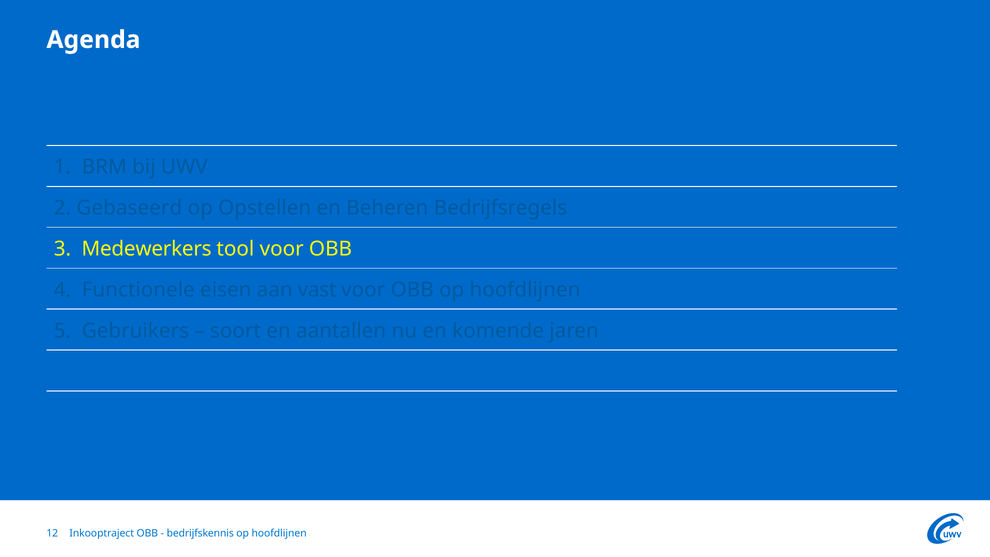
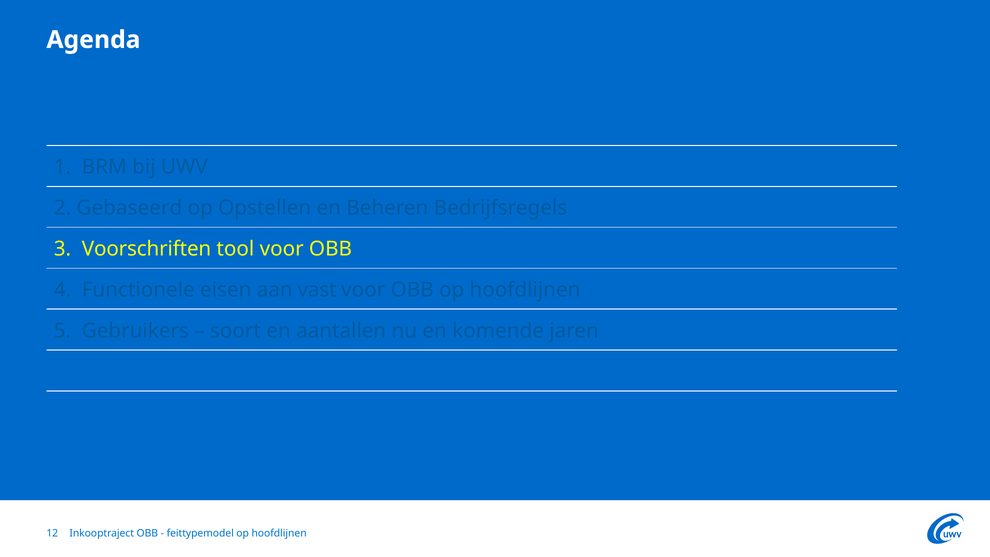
Medewerkers: Medewerkers -> Voorschriften
bedrijfskennis: bedrijfskennis -> feittypemodel
